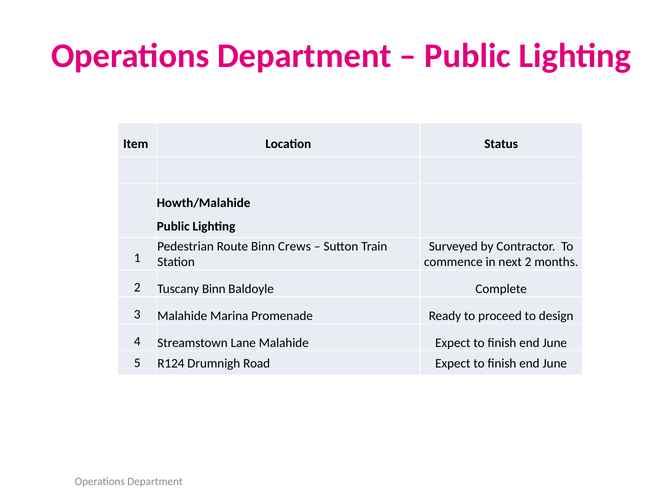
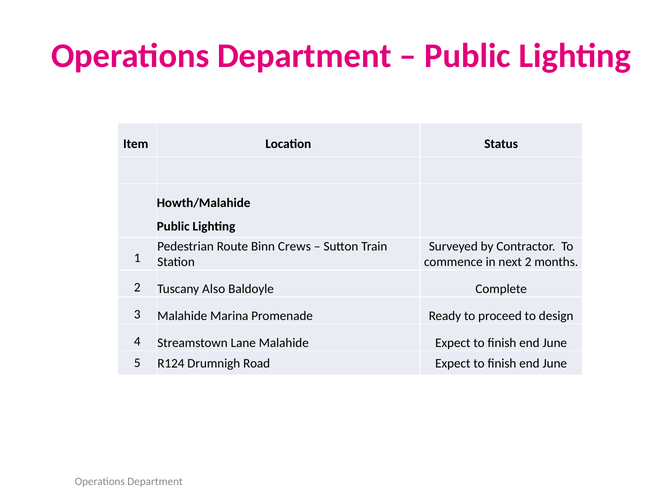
Tuscany Binn: Binn -> Also
